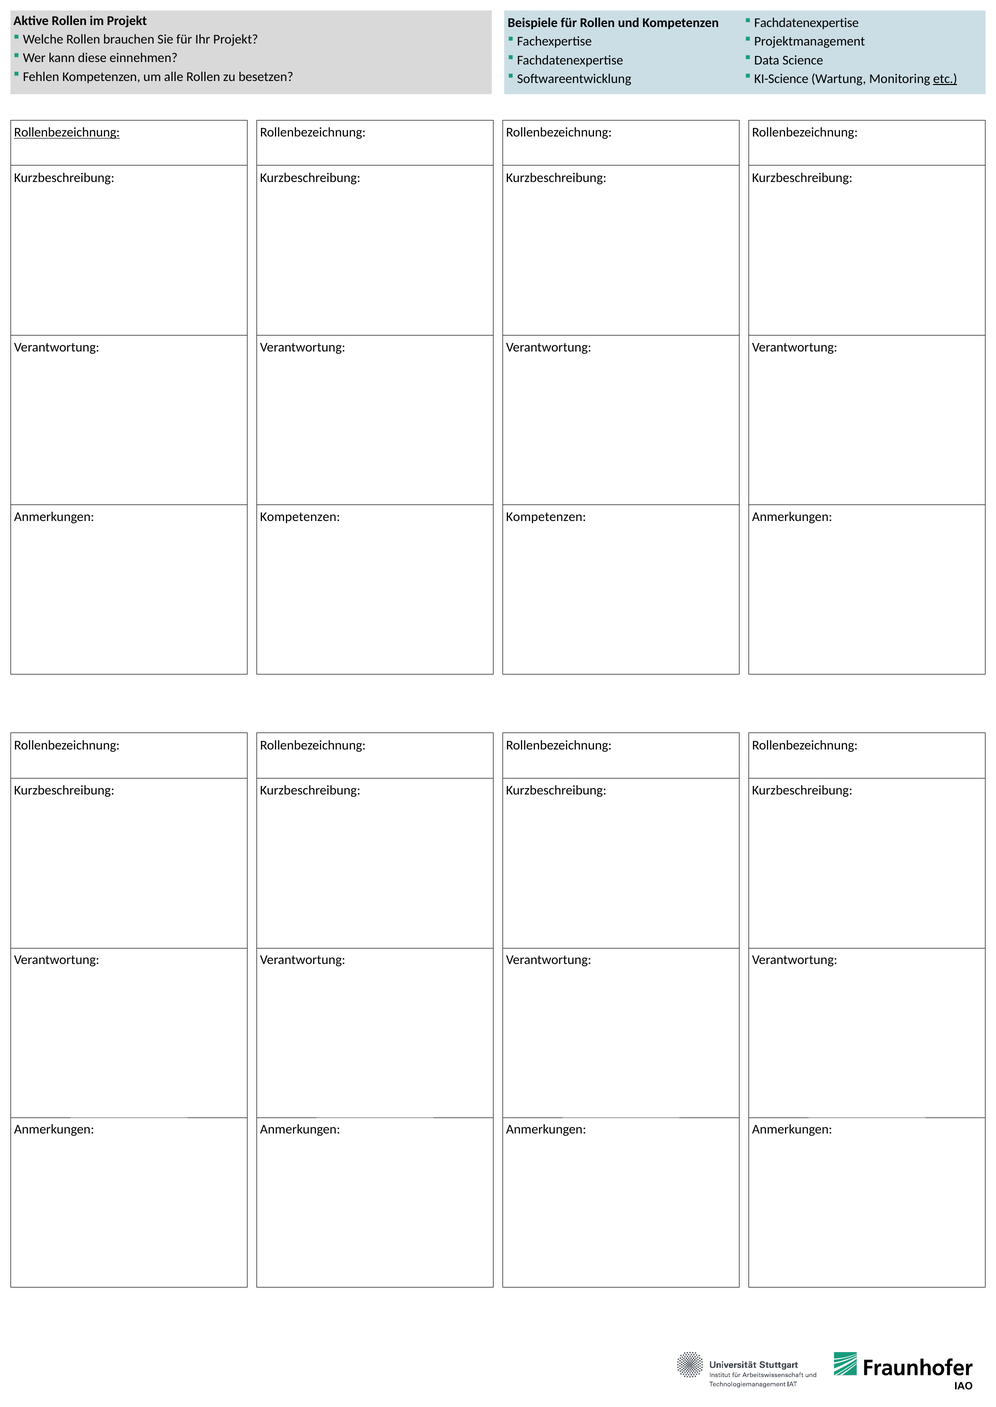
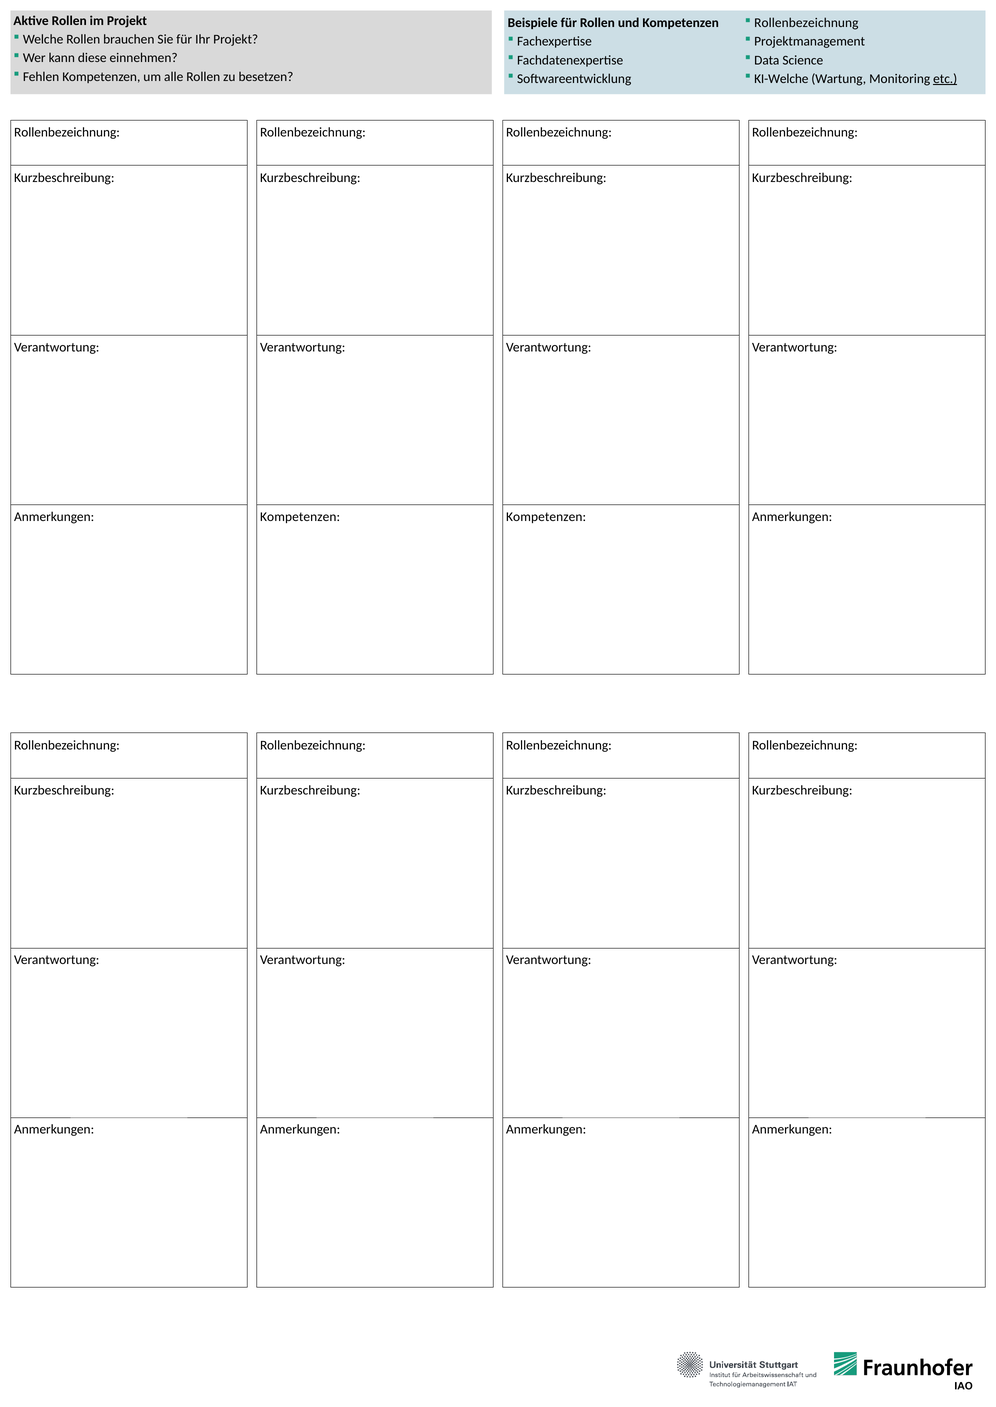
Fachdatenexpertise at (806, 23): Fachdatenexpertise -> Rollenbezeichnung
KI-Science: KI-Science -> KI-Welche
Rollenbezeichnung at (67, 133) underline: present -> none
